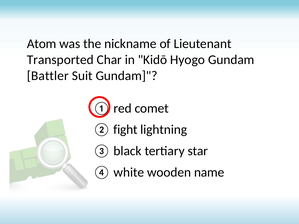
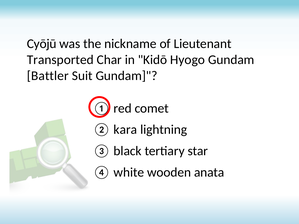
Atom: Atom -> Cyōjū
fight: fight -> kara
name: name -> anata
